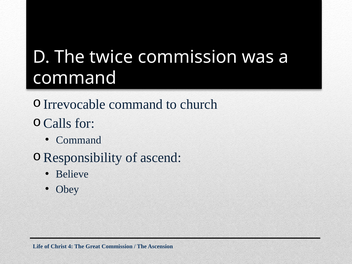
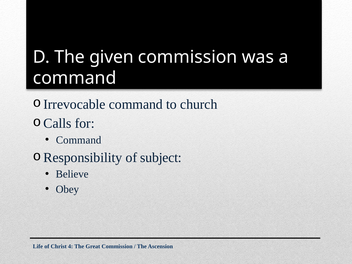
twice: twice -> given
ascend: ascend -> subject
